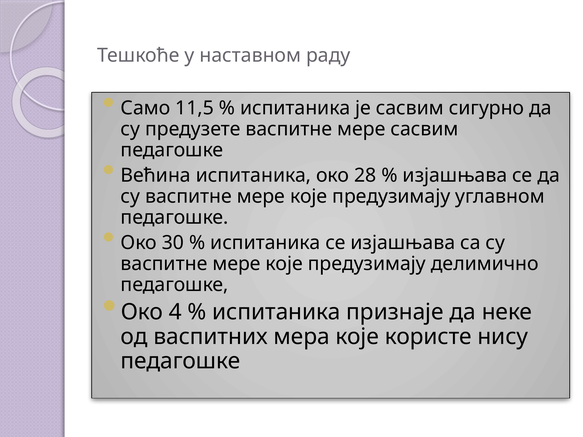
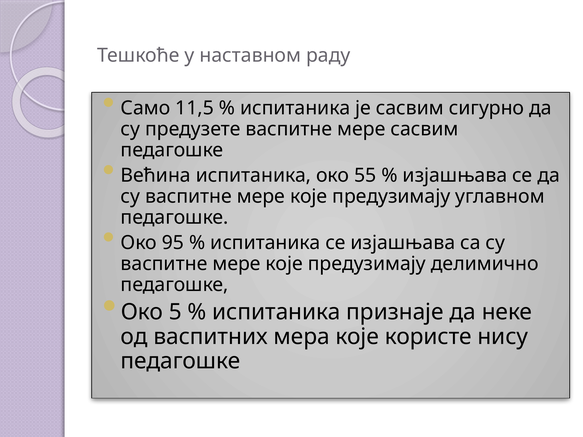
28: 28 -> 55
30: 30 -> 95
4: 4 -> 5
